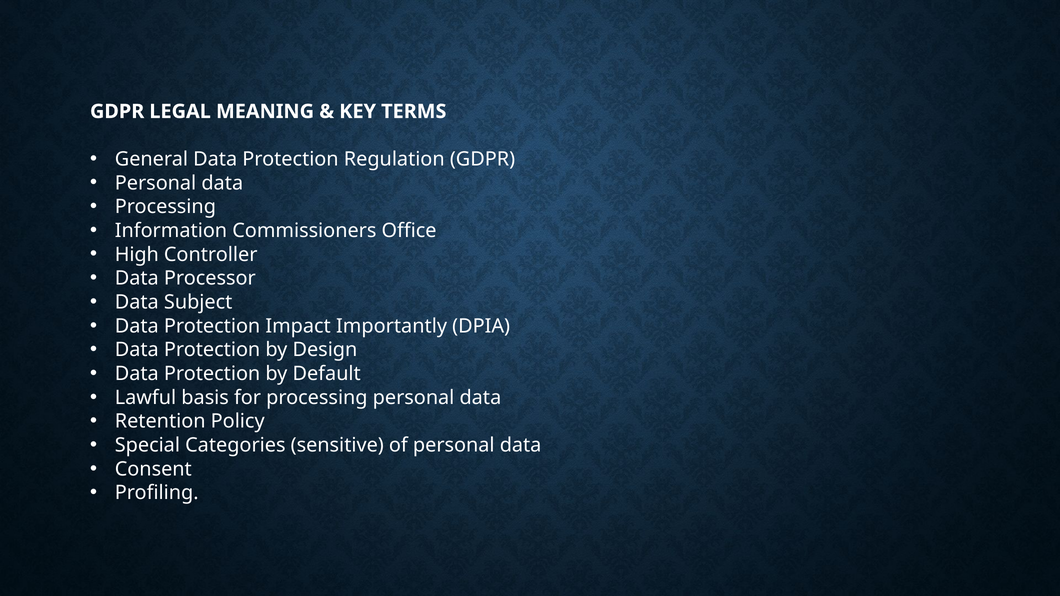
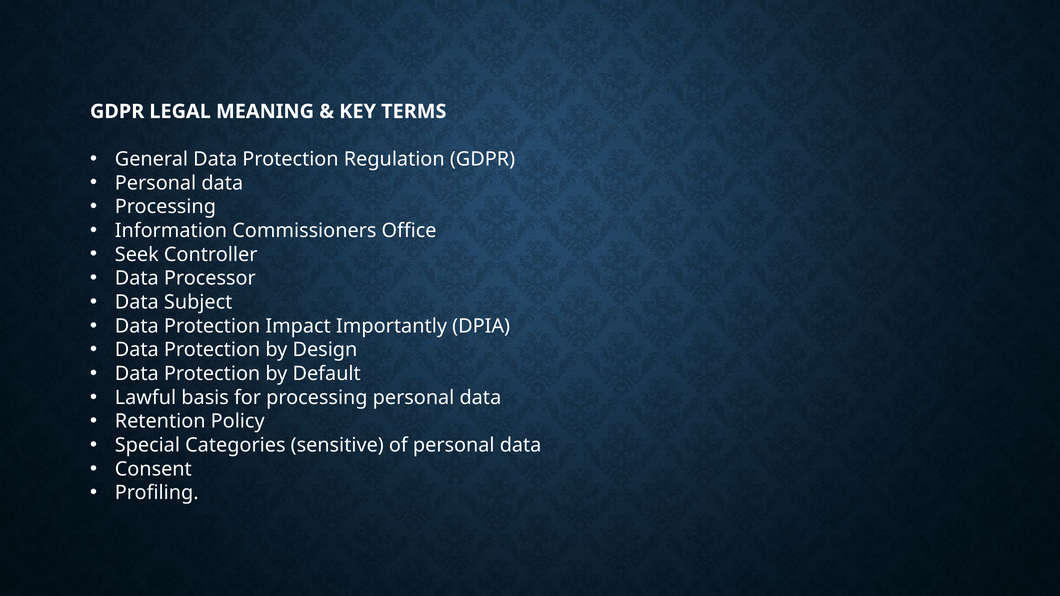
High: High -> Seek
